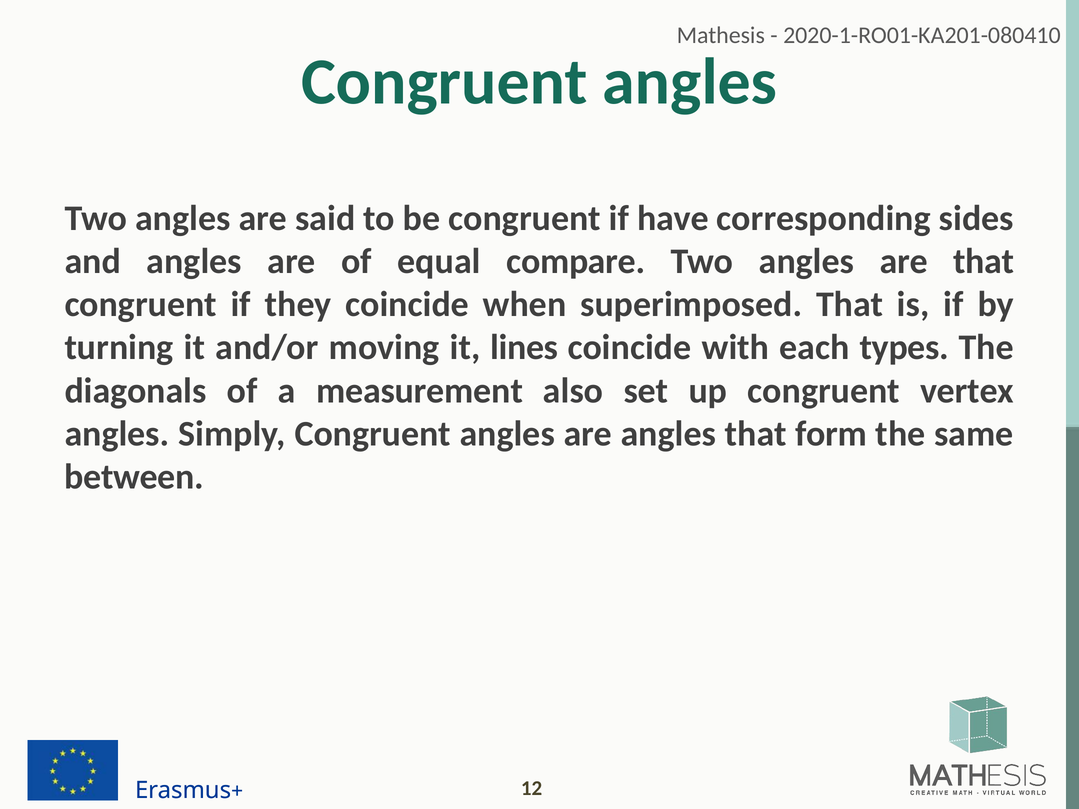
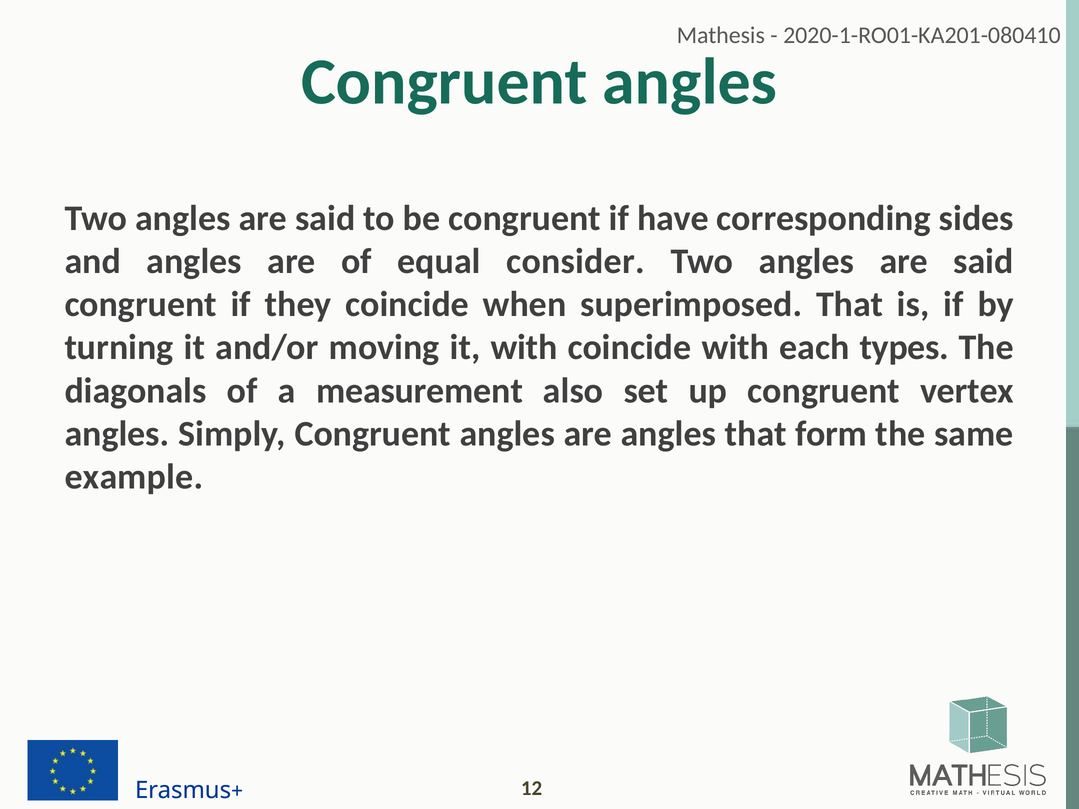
compare: compare -> consider
that at (984, 261): that -> said
it lines: lines -> with
between: between -> example
